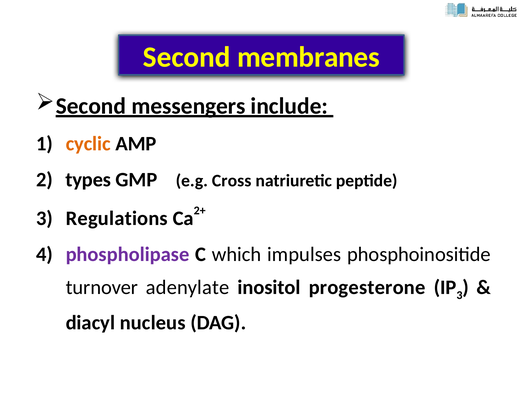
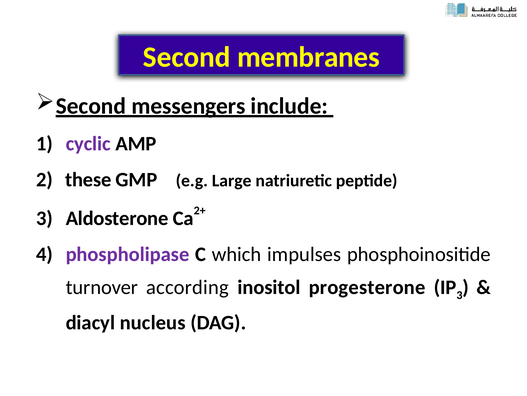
cyclic colour: orange -> purple
types: types -> these
Cross: Cross -> Large
Regulations: Regulations -> Aldosterone
adenylate: adenylate -> according
